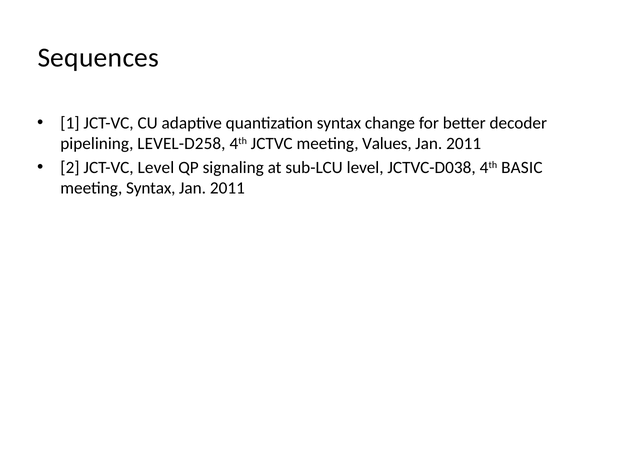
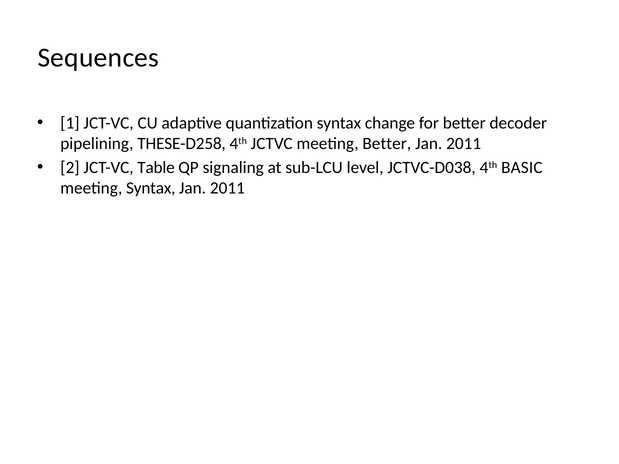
LEVEL-D258: LEVEL-D258 -> THESE-D258
meeting Values: Values -> Better
JCT-VC Level: Level -> Table
